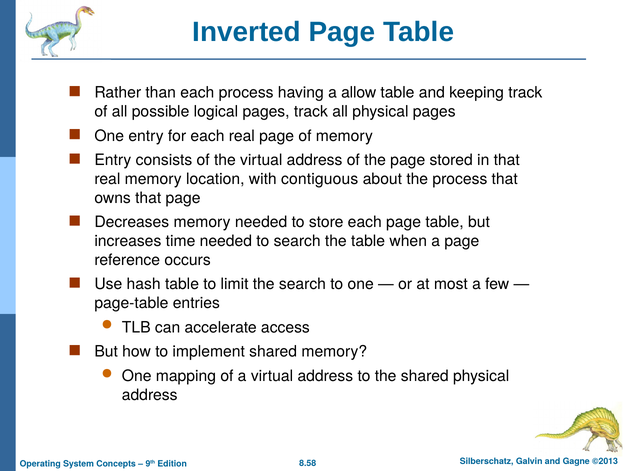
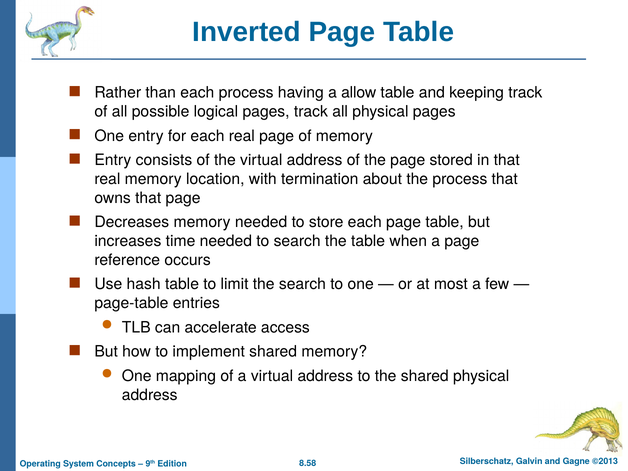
contiguous: contiguous -> termination
